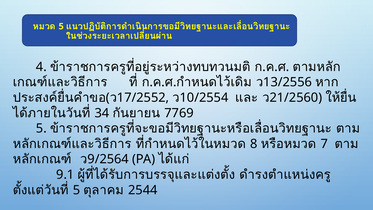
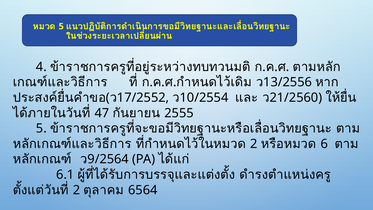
34: 34 -> 47
7769: 7769 -> 2555
8 at (254, 144): 8 -> 2
7: 7 -> 6
9.1: 9.1 -> 6.1
5 at (76, 190): 5 -> 2
2544: 2544 -> 6564
